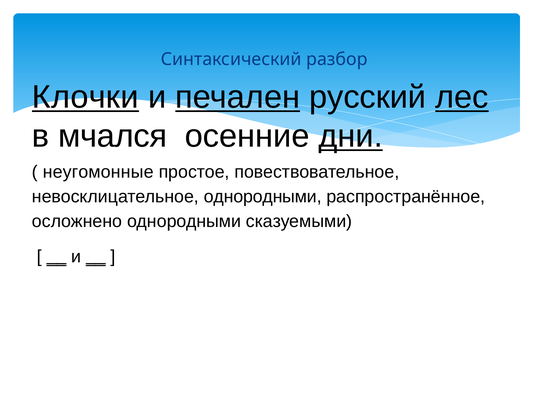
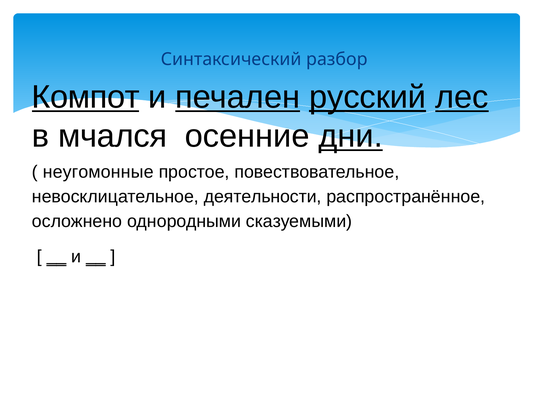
Клочки: Клочки -> Компот
русский underline: none -> present
невосклицательное однородными: однородными -> деятельности
